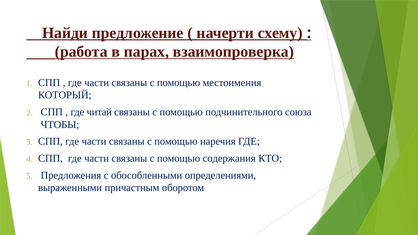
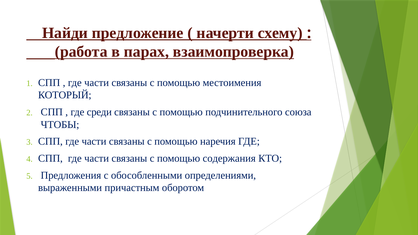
читай: читай -> среди
